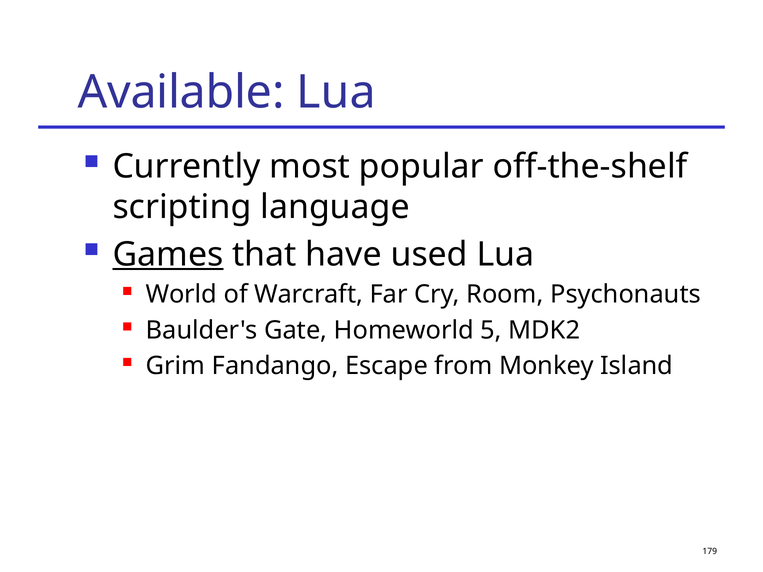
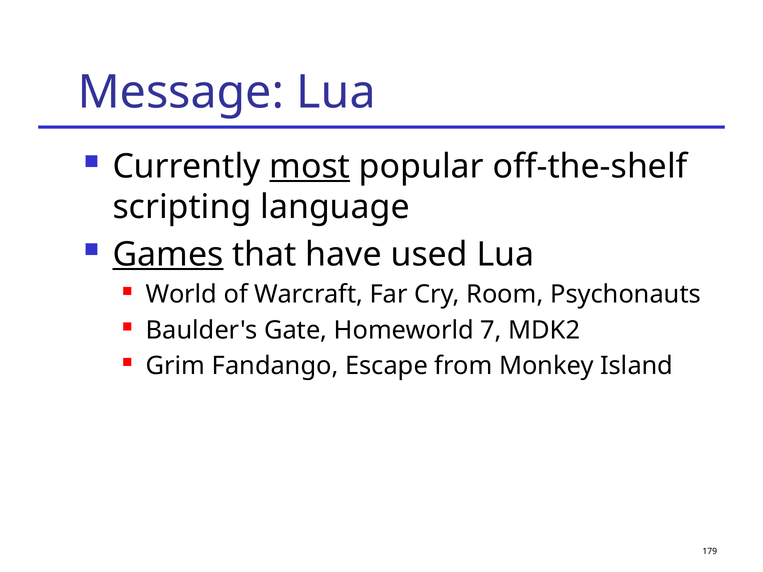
Available: Available -> Message
most underline: none -> present
5: 5 -> 7
